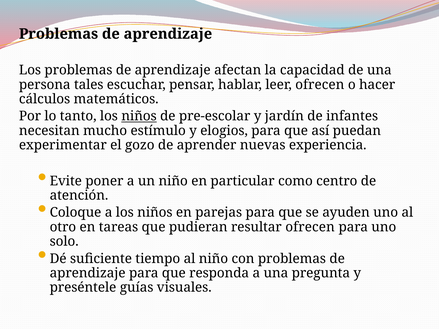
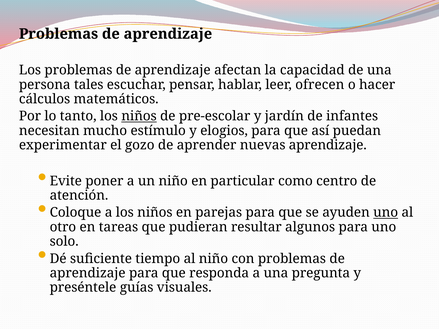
nuevas experiencia: experiencia -> aprendizaje
uno at (386, 213) underline: none -> present
resultar ofrecen: ofrecen -> algunos
